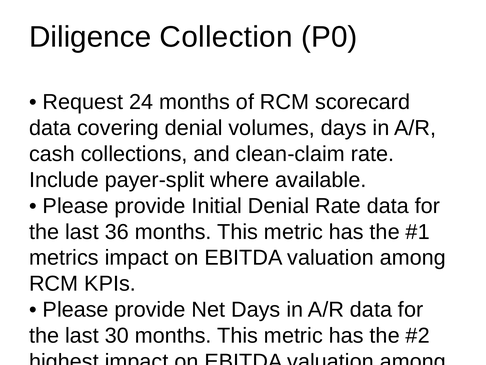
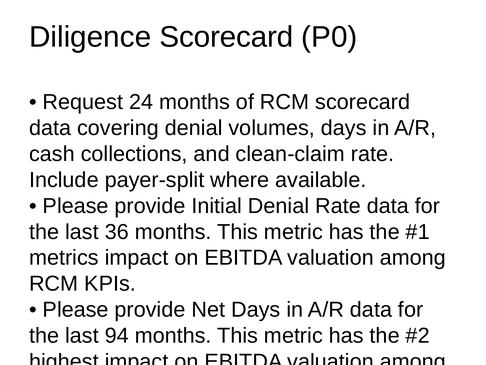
Diligence Collection: Collection -> Scorecard
30: 30 -> 94
